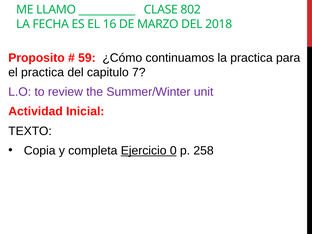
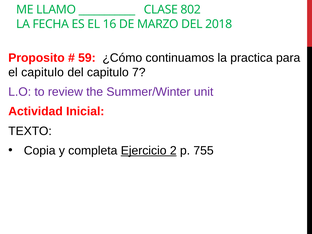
el practica: practica -> capitulo
0: 0 -> 2
258: 258 -> 755
